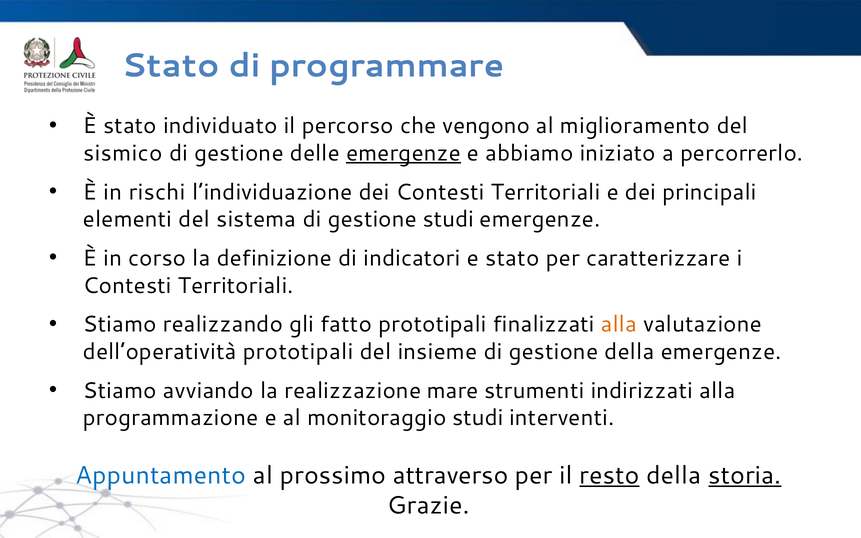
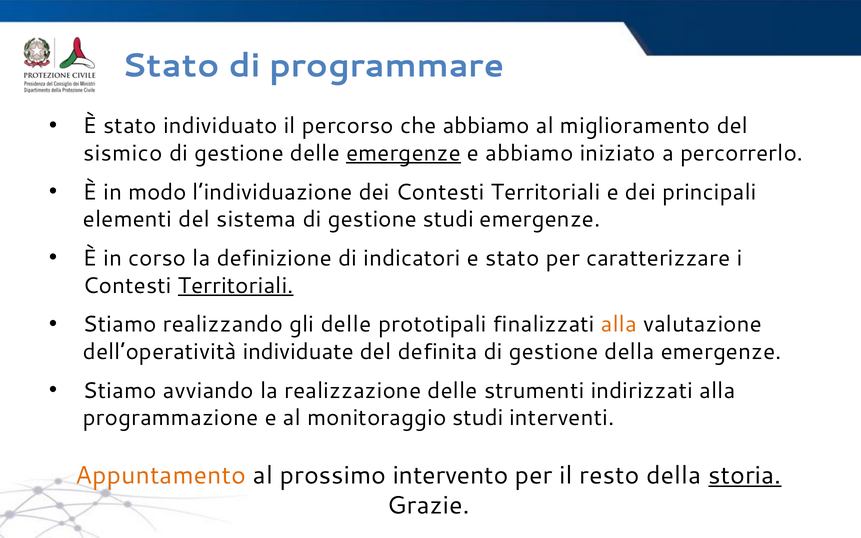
che vengono: vengono -> abbiamo
rischi: rischi -> modo
Territoriali at (236, 286) underline: none -> present
gli fatto: fatto -> delle
dell’operatività prototipali: prototipali -> individuate
insieme: insieme -> definita
realizzazione mare: mare -> delle
Appuntamento colour: blue -> orange
attraverso: attraverso -> intervento
resto underline: present -> none
